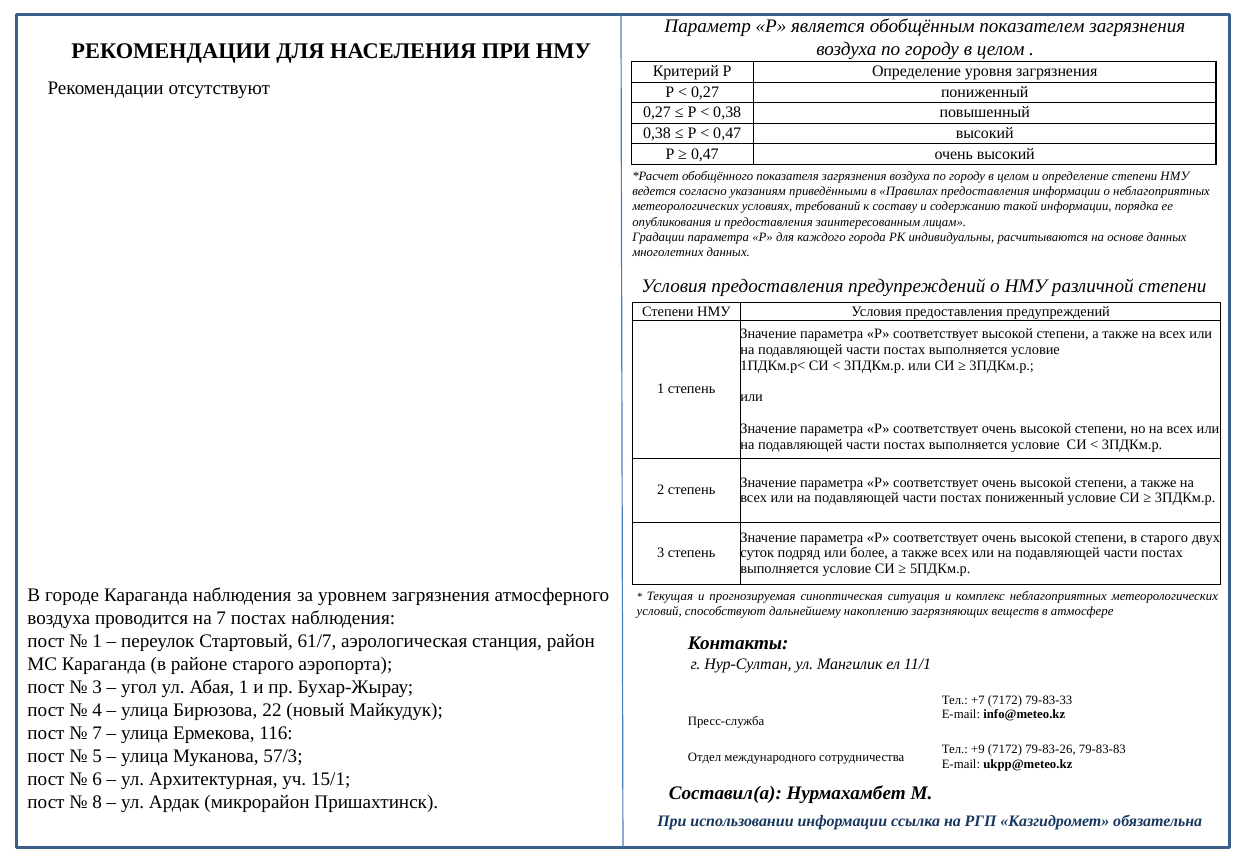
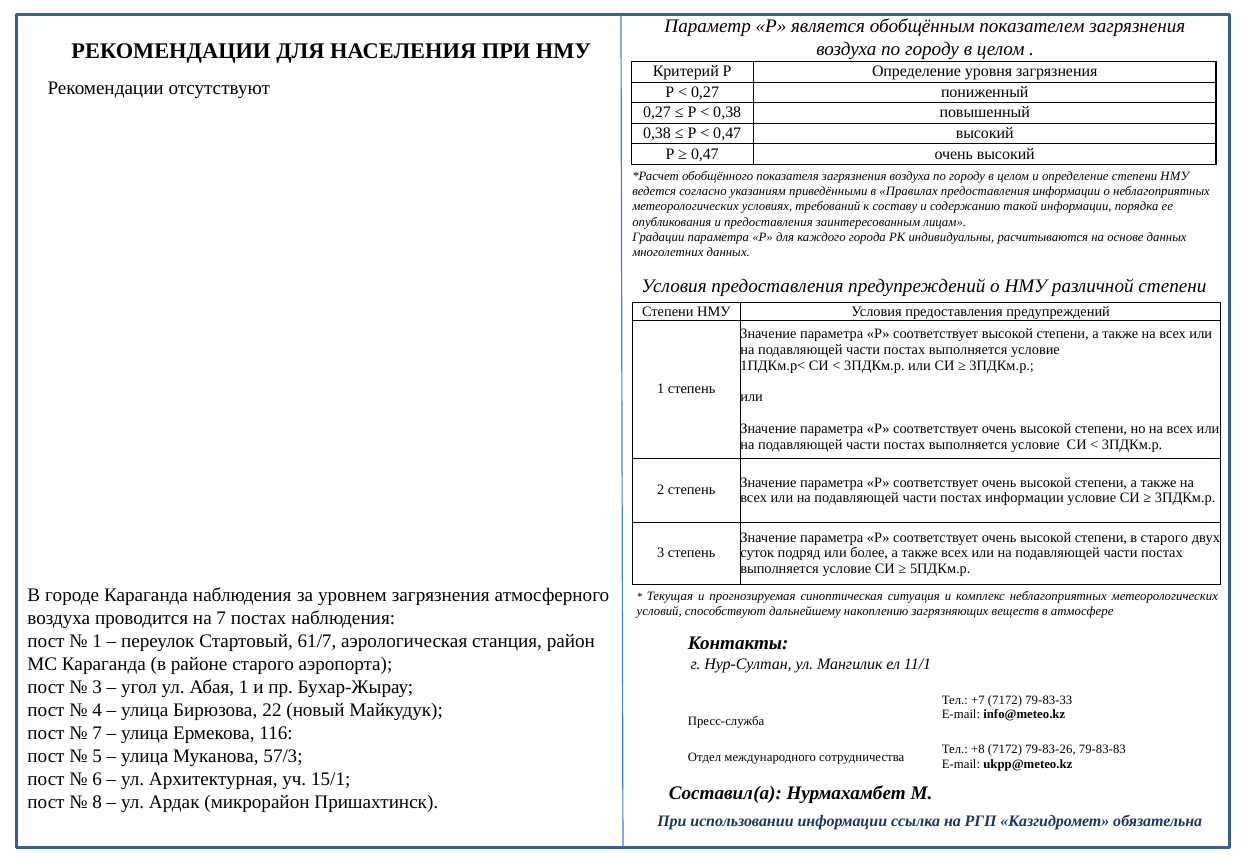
постах пониженный: пониженный -> информации
+9: +9 -> +8
